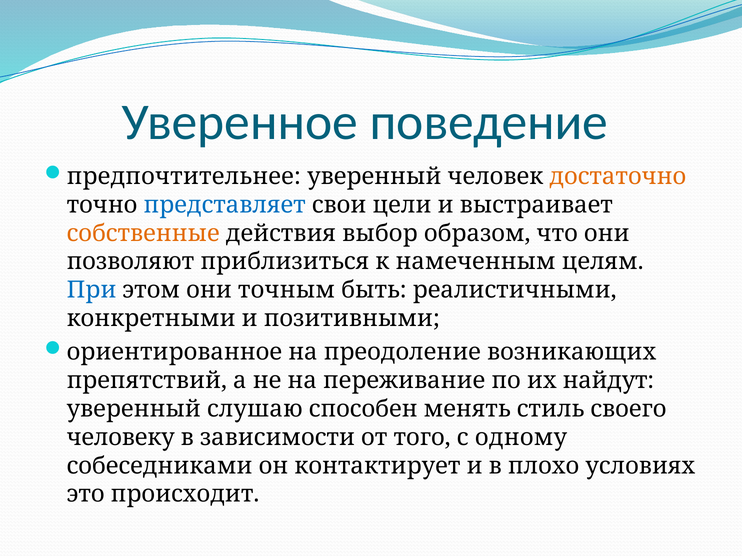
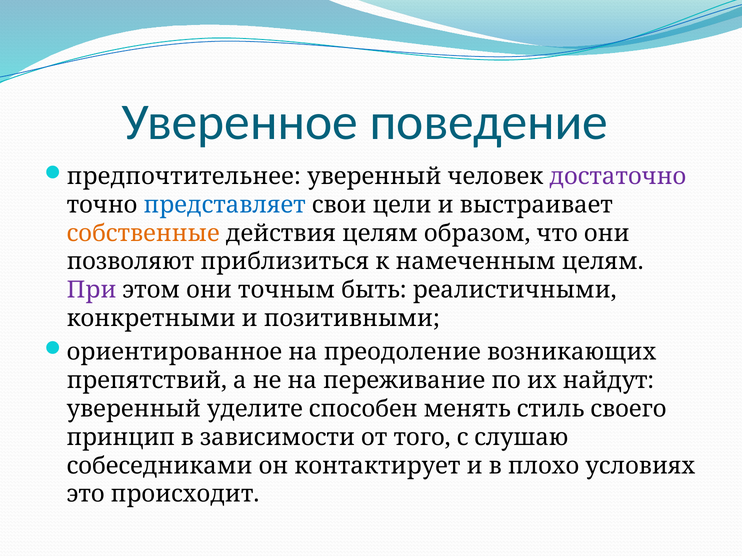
достаточно colour: orange -> purple
действия выбор: выбор -> целям
При colour: blue -> purple
слушаю: слушаю -> уделите
человеку: человеку -> принцип
одному: одному -> слушаю
